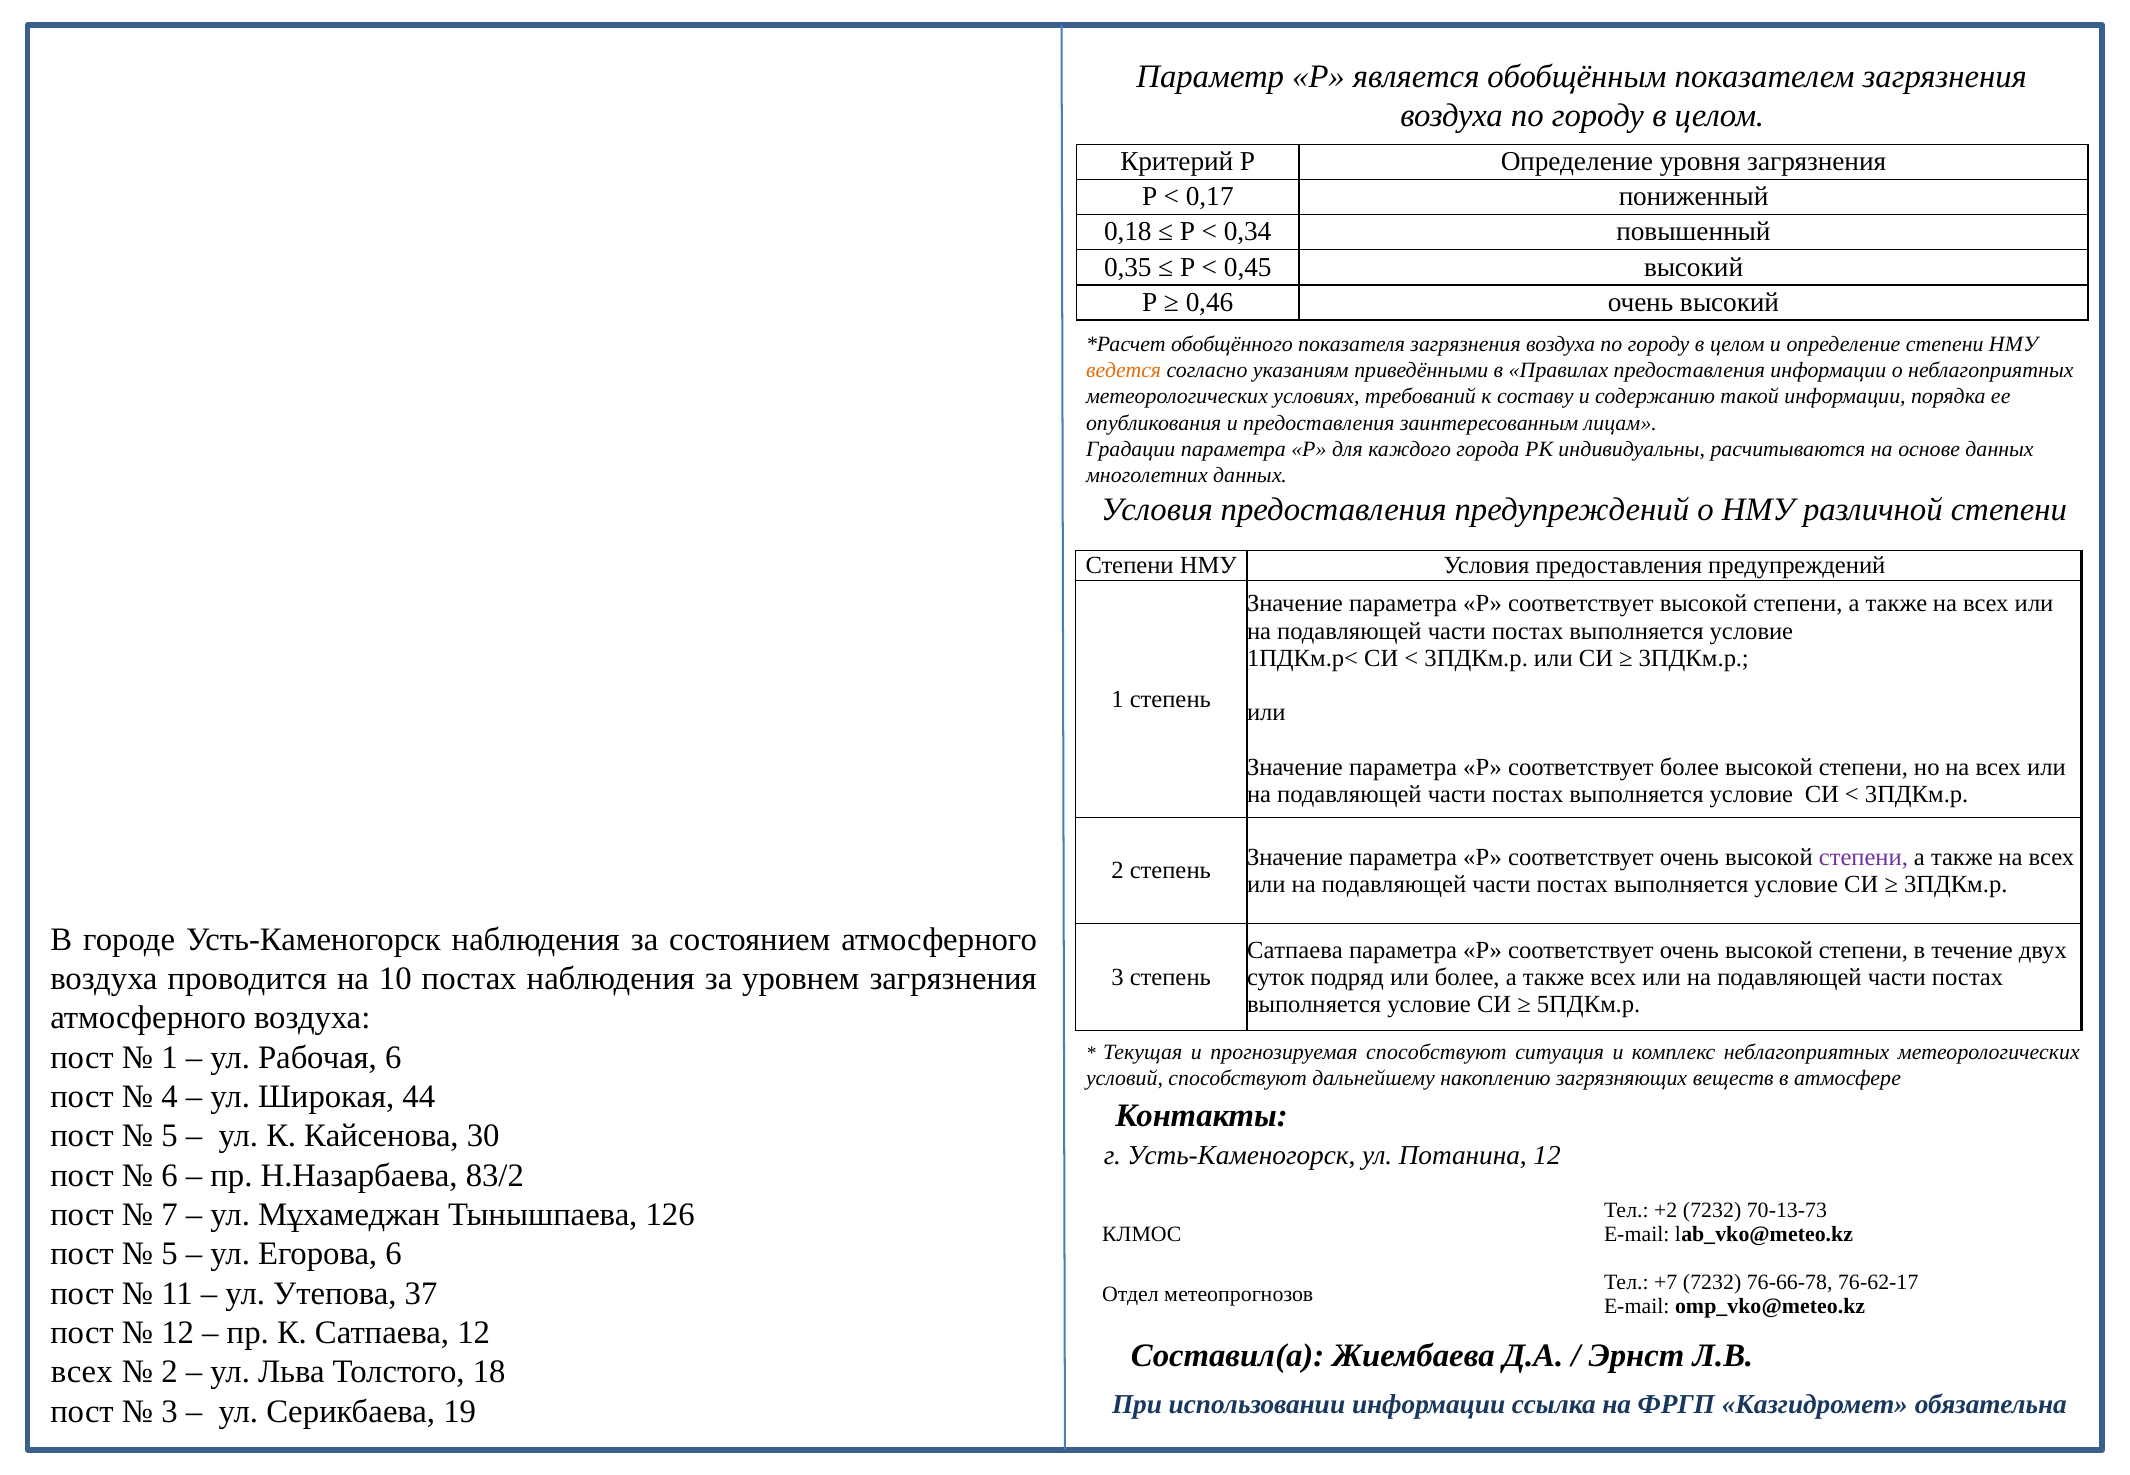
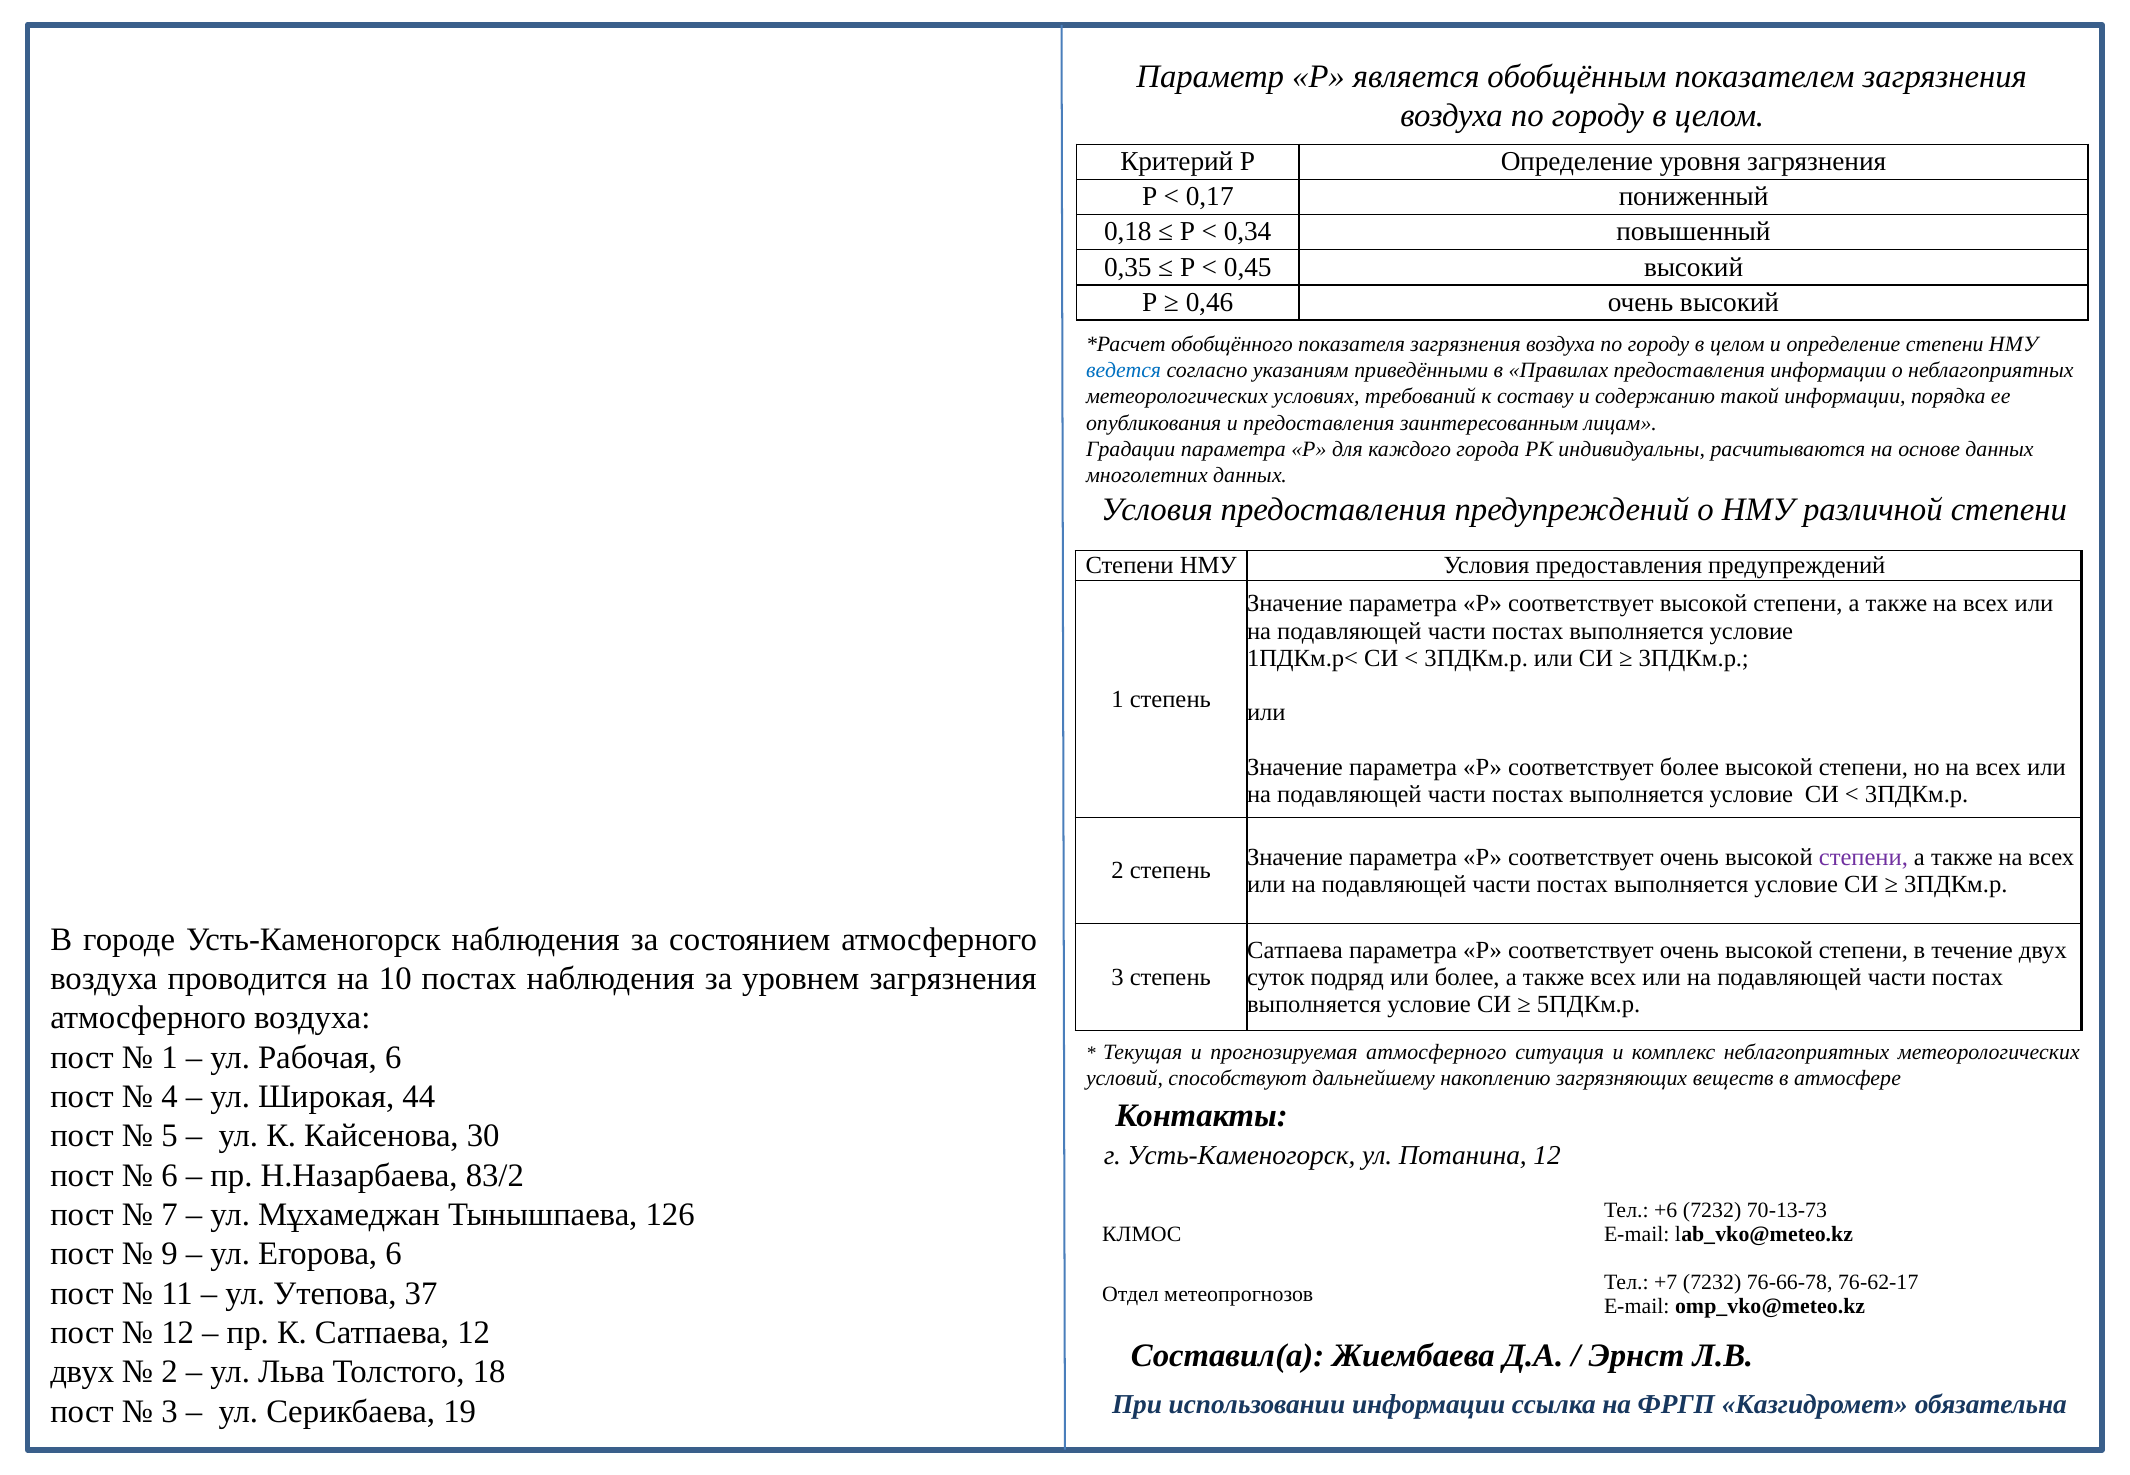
ведется colour: orange -> blue
прогнозируемая способствуют: способствуют -> атмосферного
+2: +2 -> +6
5 at (169, 1254): 5 -> 9
всех at (82, 1372): всех -> двух
